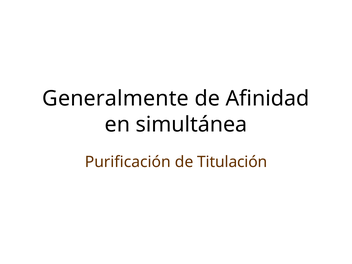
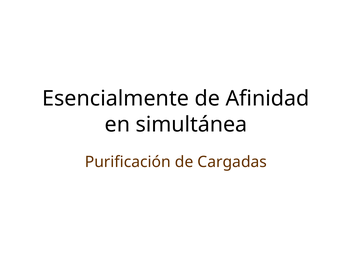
Generalmente: Generalmente -> Esencialmente
Titulación: Titulación -> Cargadas
